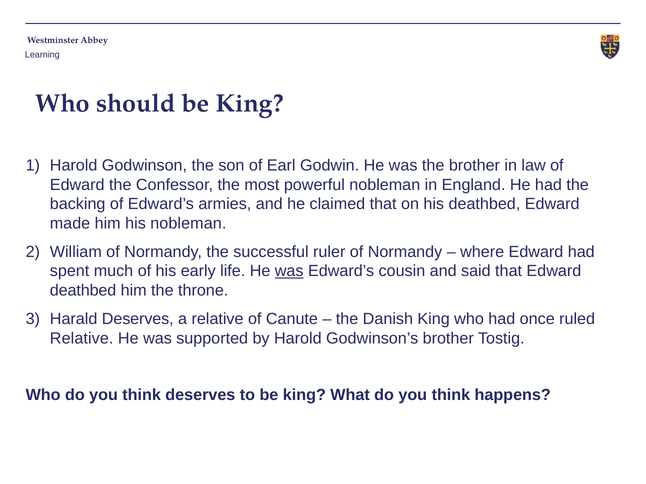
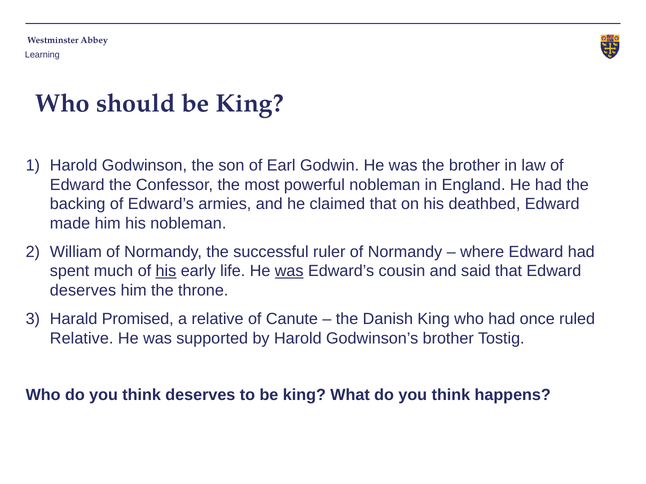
his at (166, 271) underline: none -> present
deathbed at (83, 291): deathbed -> deserves
Harald Deserves: Deserves -> Promised
